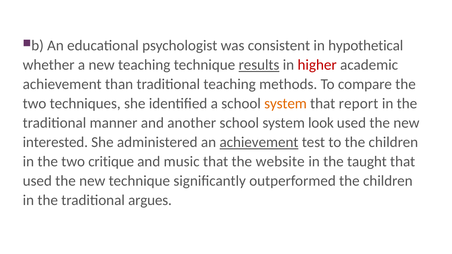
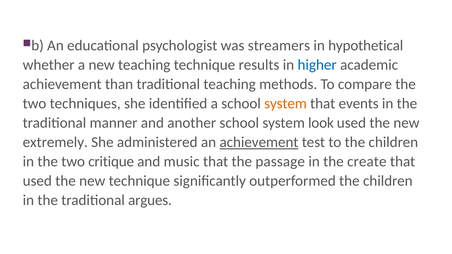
consistent: consistent -> streamers
results underline: present -> none
higher colour: red -> blue
report: report -> events
interested: interested -> extremely
website: website -> passage
taught: taught -> create
